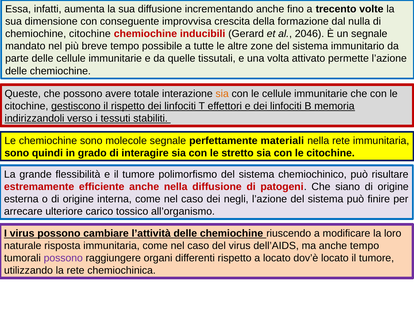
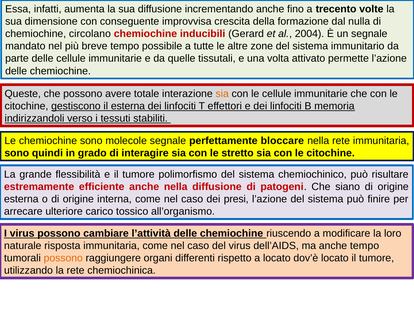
chemiochine citochine: citochine -> circolano
2046: 2046 -> 2004
il rispetto: rispetto -> esterna
materiali: materiali -> bloccare
negli: negli -> presi
possono at (63, 259) colour: purple -> orange
